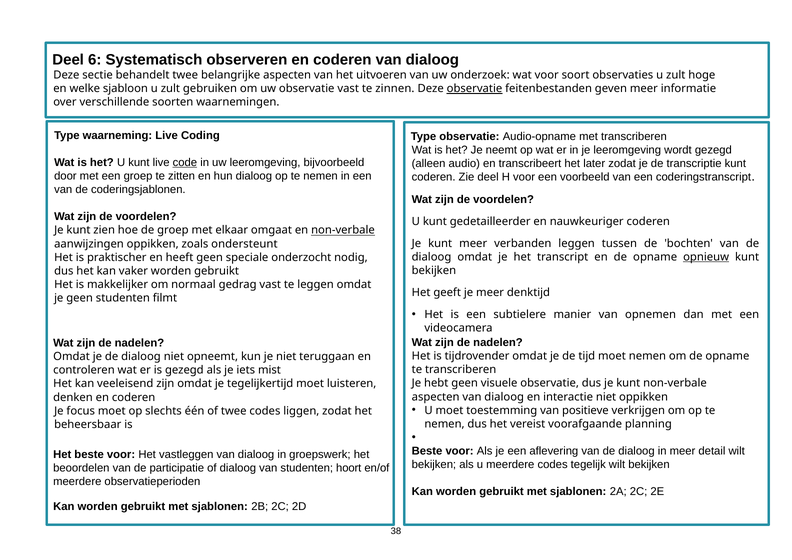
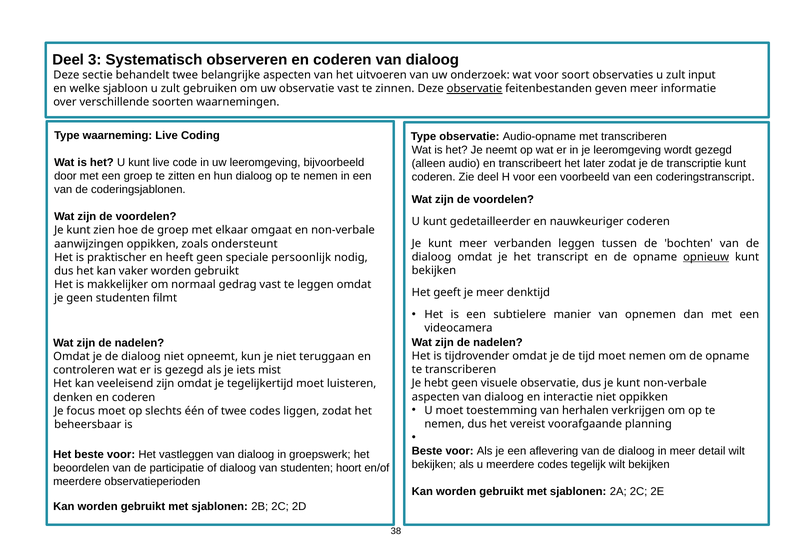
6: 6 -> 3
hoge: hoge -> input
code underline: present -> none
non-verbale at (343, 230) underline: present -> none
onderzocht: onderzocht -> persoonlijk
positieve: positieve -> herhalen
